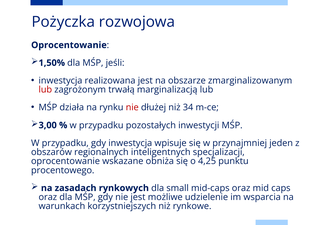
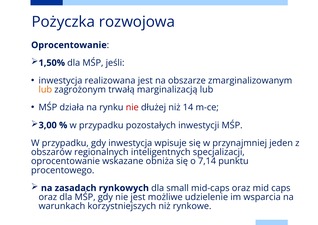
lub at (45, 90) colour: red -> orange
34: 34 -> 14
4,25: 4,25 -> 7,14
